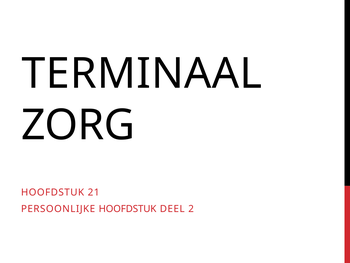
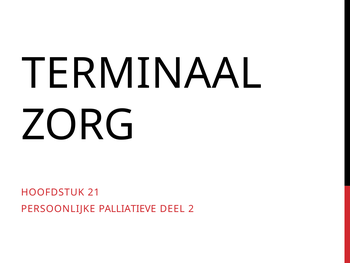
PERSOONLIJKE HOOFDSTUK: HOOFDSTUK -> PALLIATIEVE
